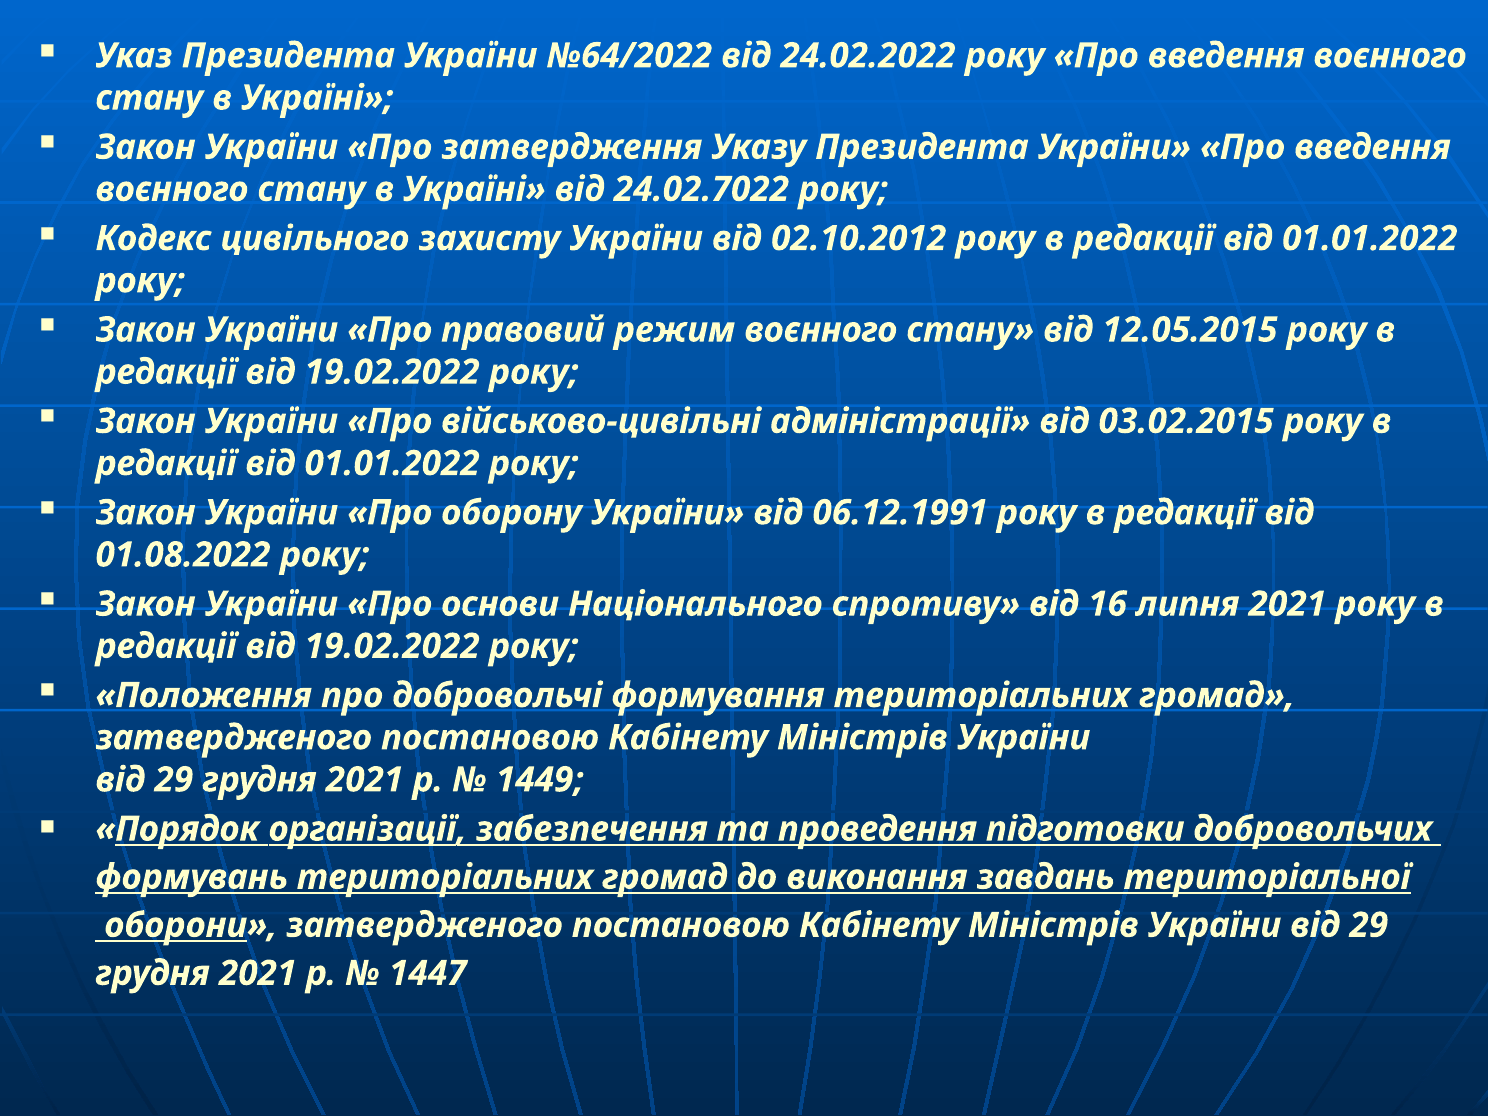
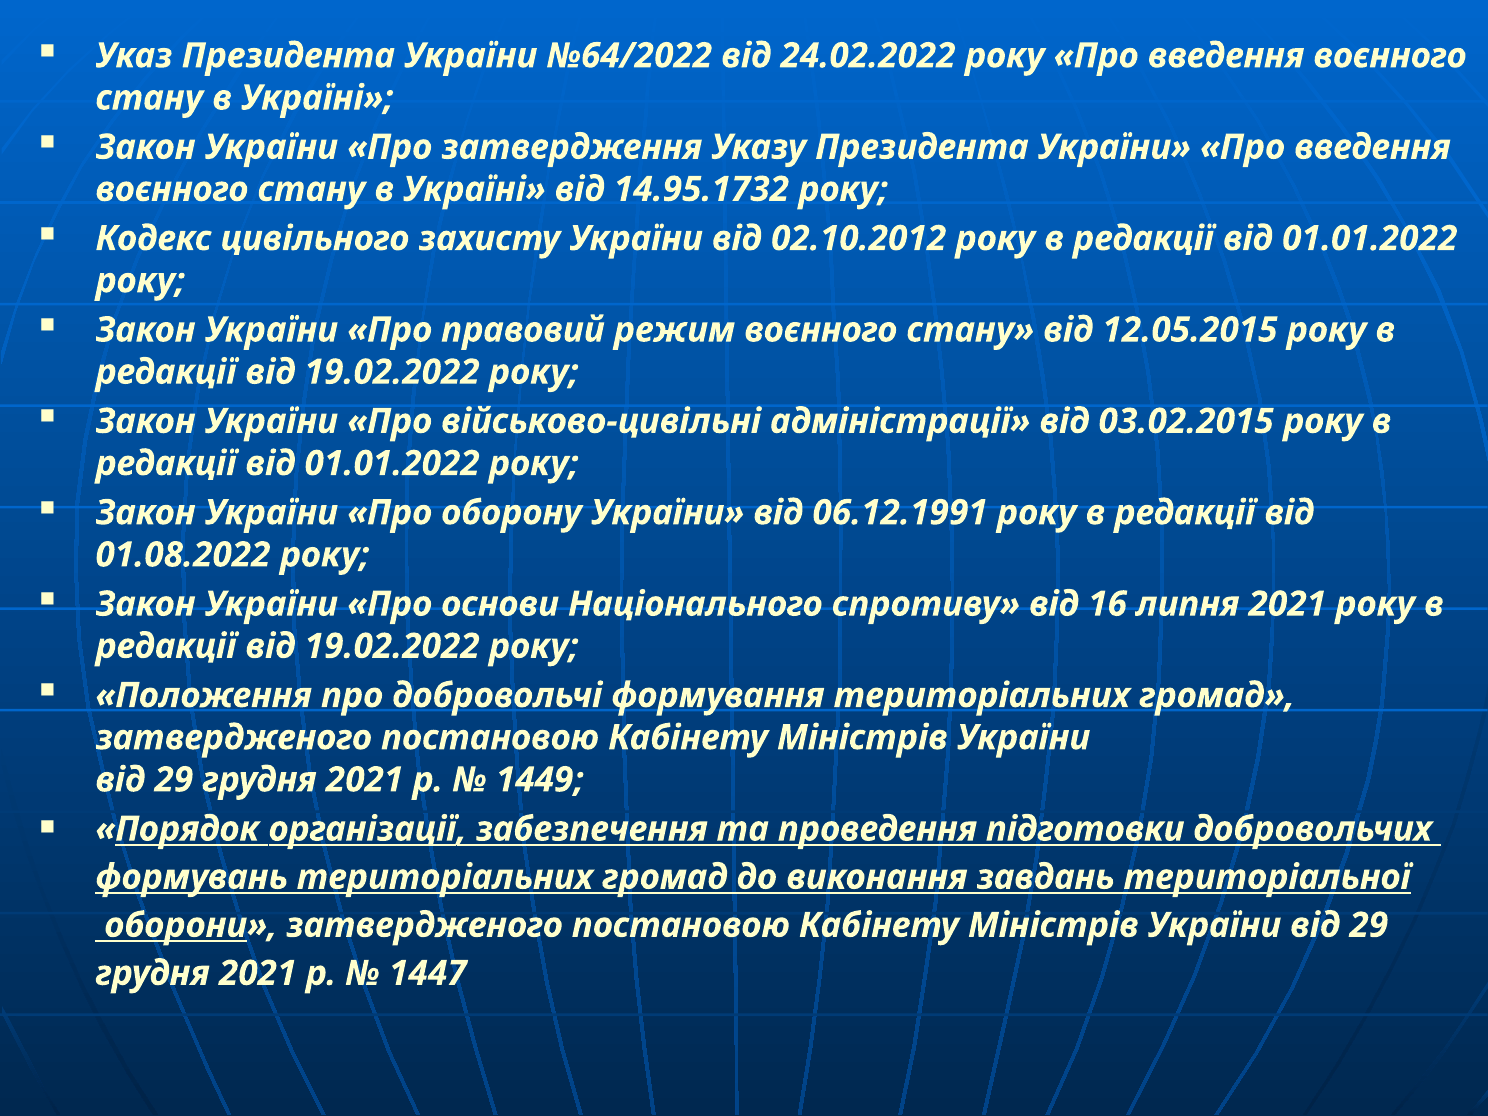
24.02.7022: 24.02.7022 -> 14.95.1732
